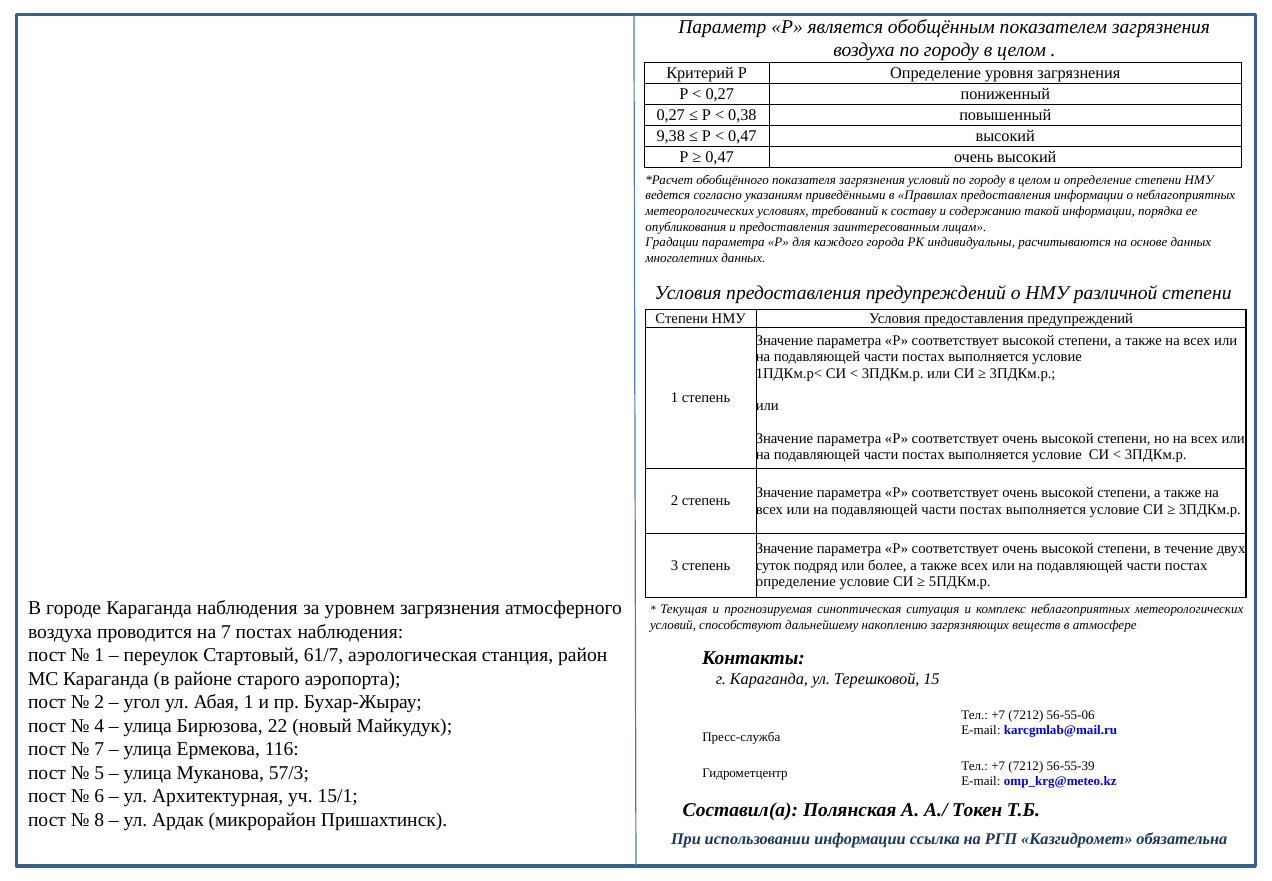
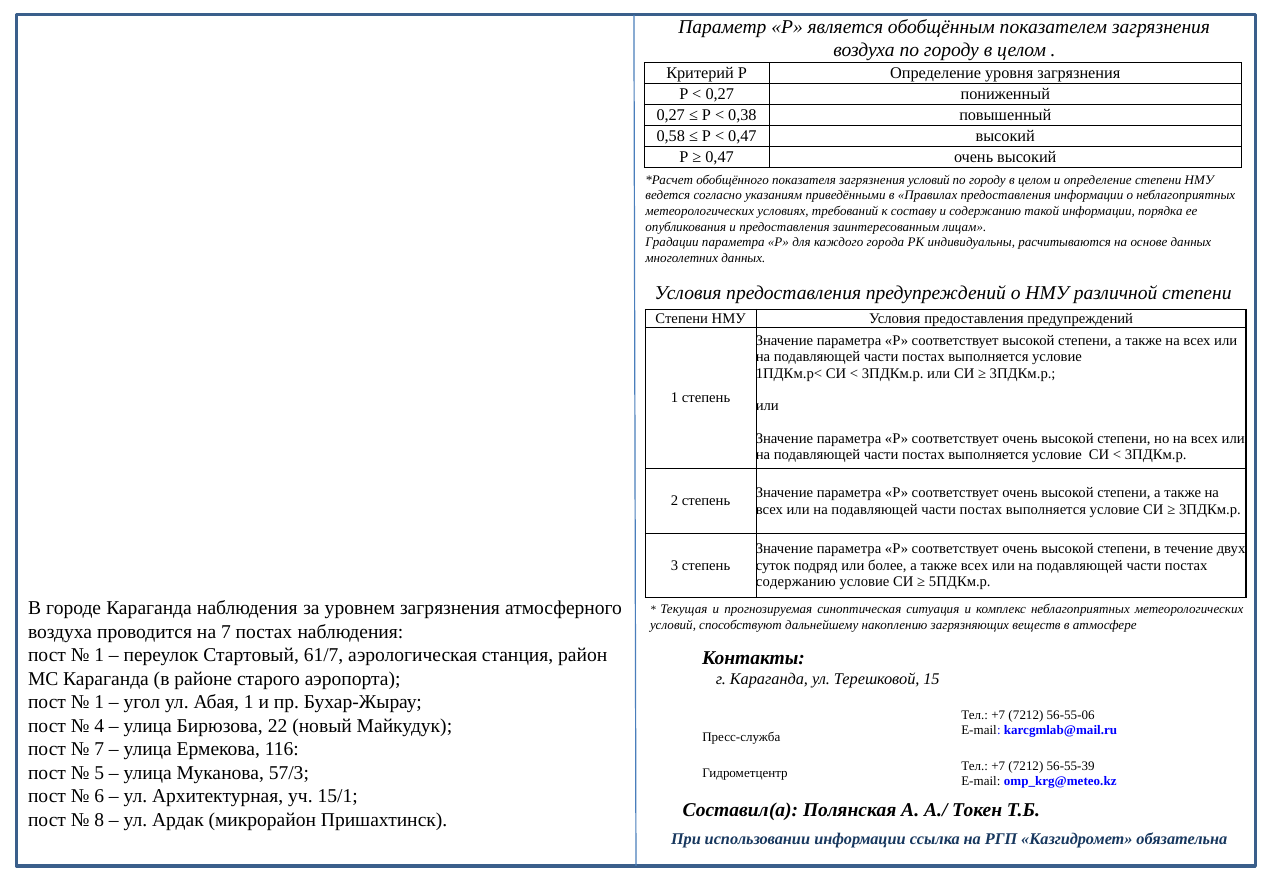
9,38: 9,38 -> 0,58
определение at (796, 581): определение -> содержанию
2 at (99, 702): 2 -> 1
